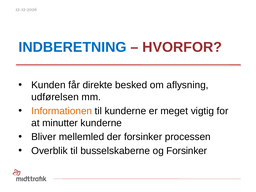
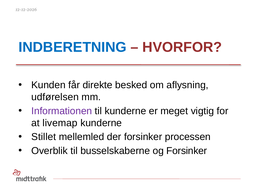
Informationen colour: orange -> purple
minutter: minutter -> livemap
Bliver: Bliver -> Stillet
